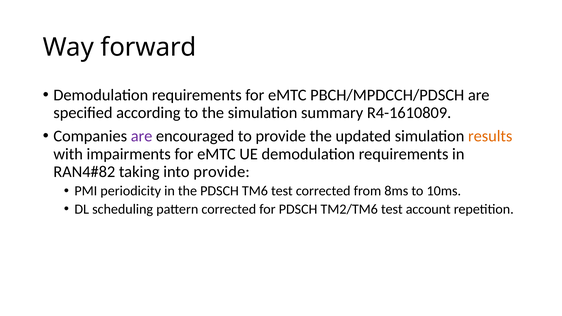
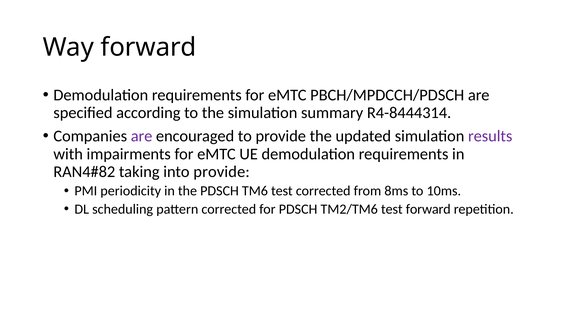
R4-1610809: R4-1610809 -> R4-8444314
results colour: orange -> purple
test account: account -> forward
